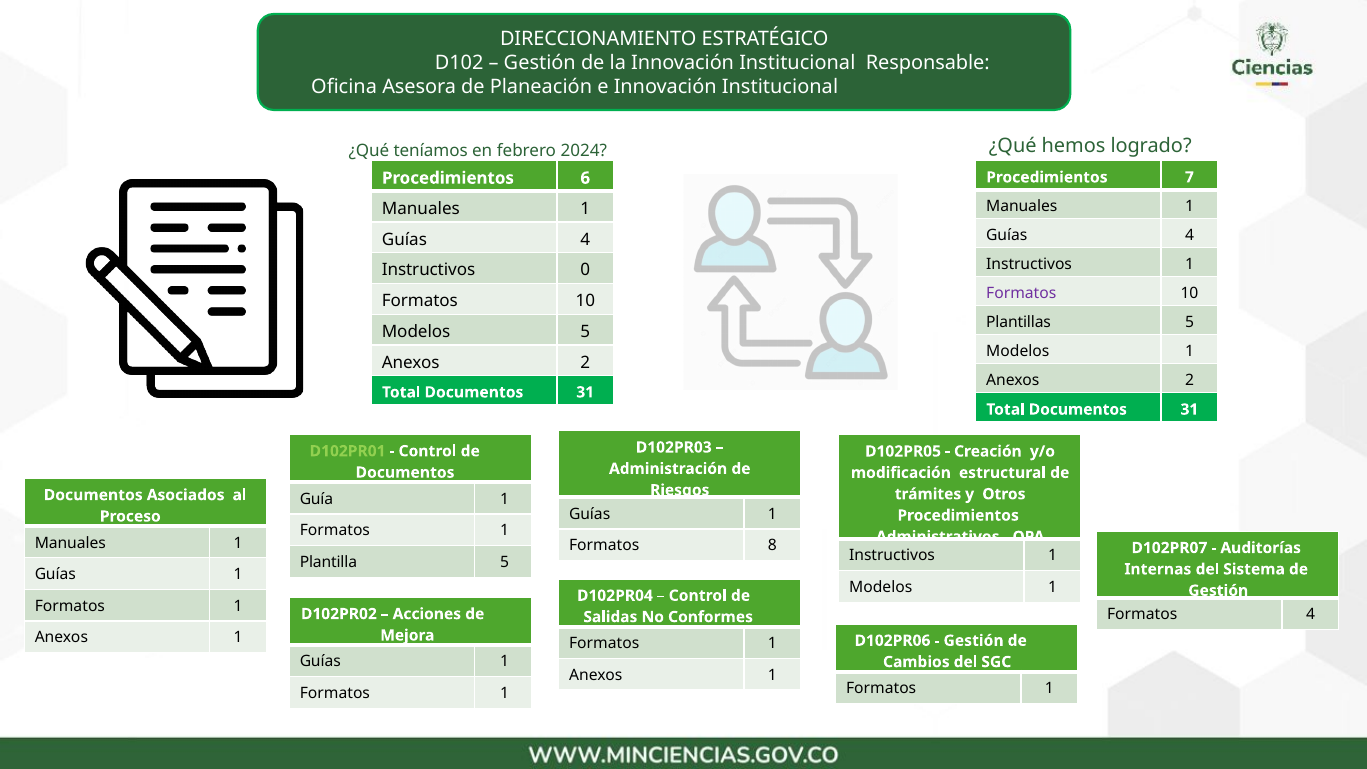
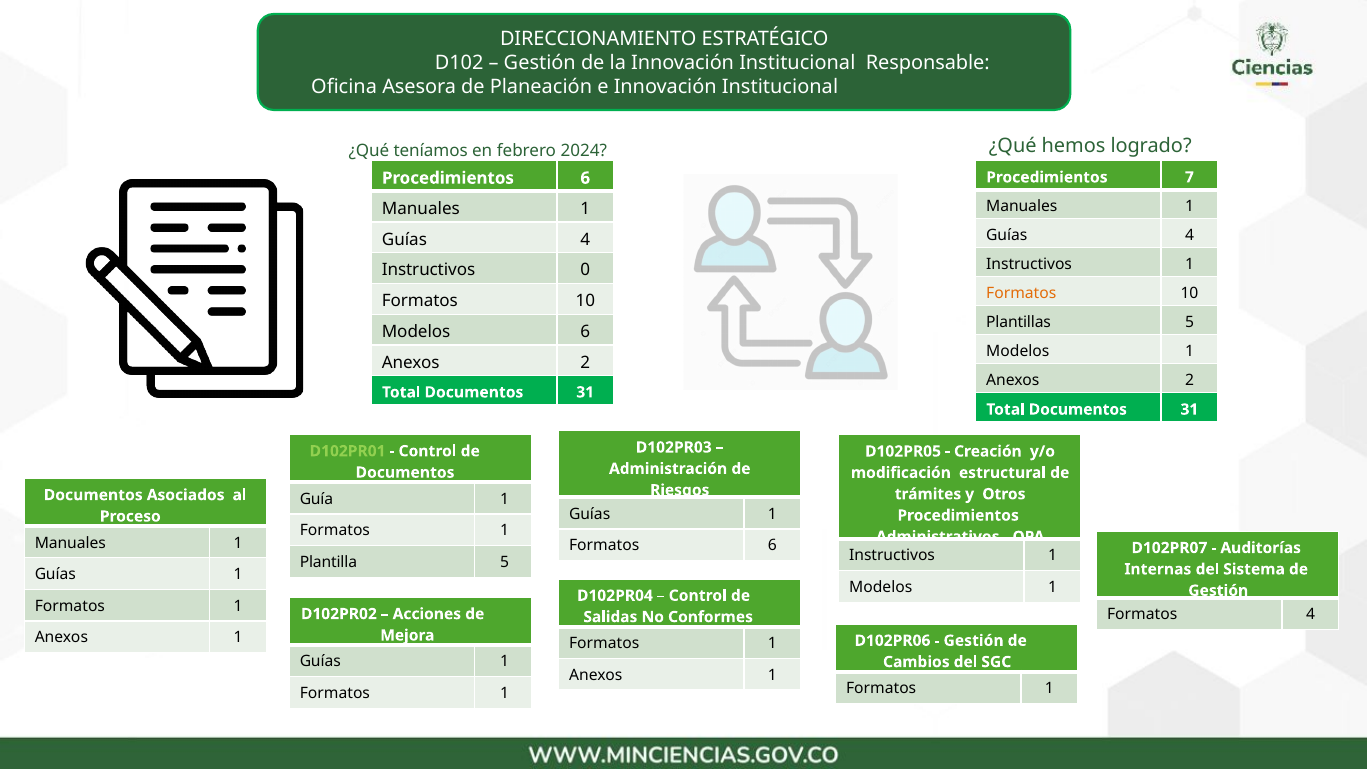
Formatos at (1021, 293) colour: purple -> orange
Modelos 5: 5 -> 6
Formatos 8: 8 -> 6
